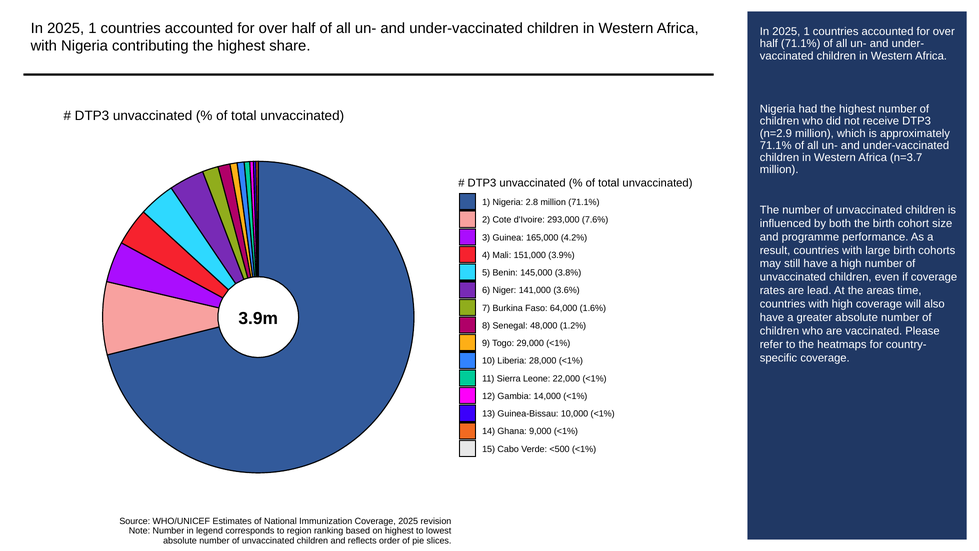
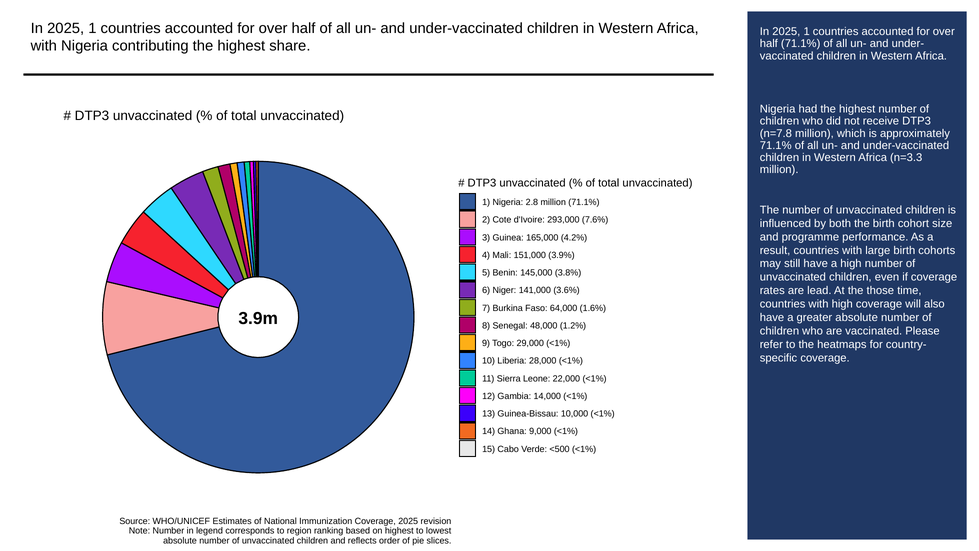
n=2.9: n=2.9 -> n=7.8
n=3.7: n=3.7 -> n=3.3
areas: areas -> those
